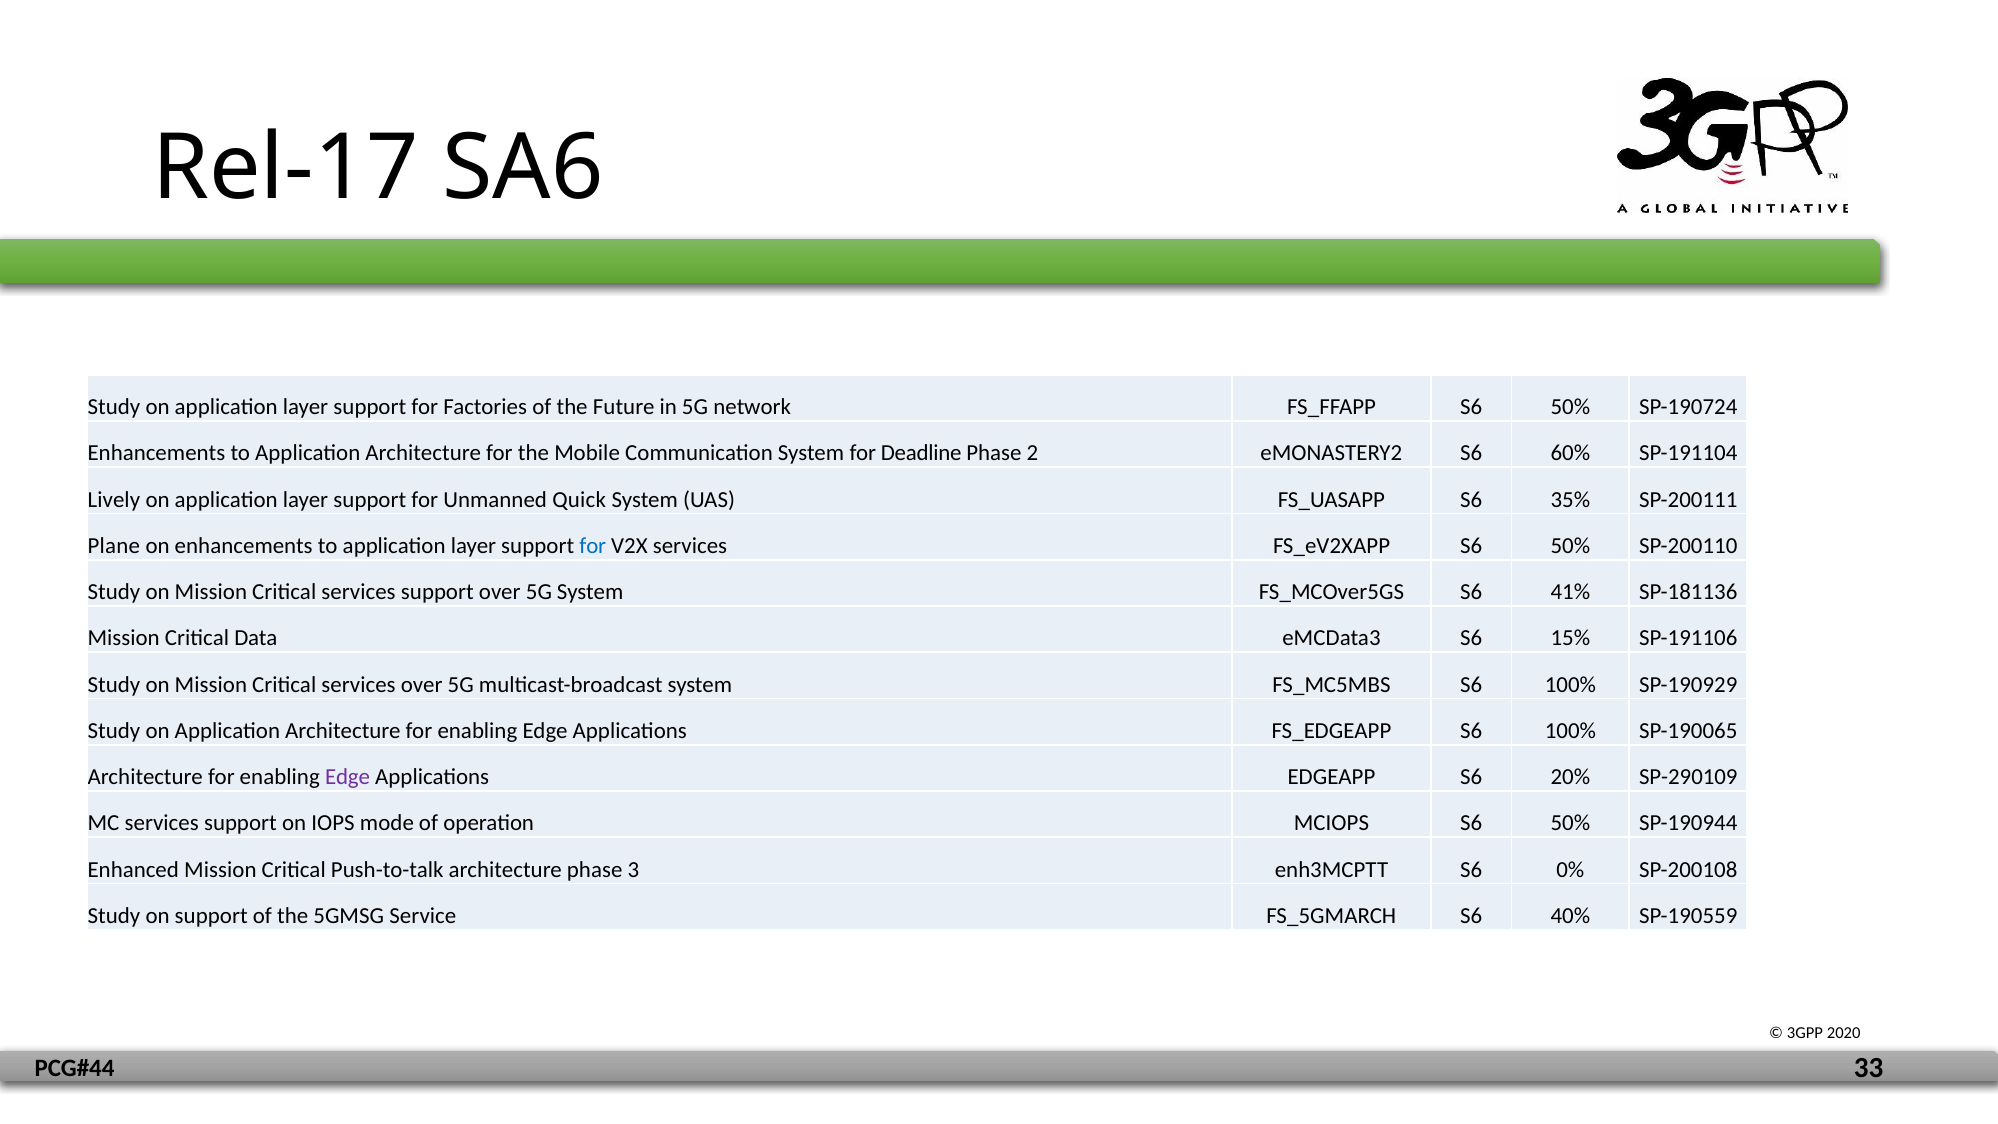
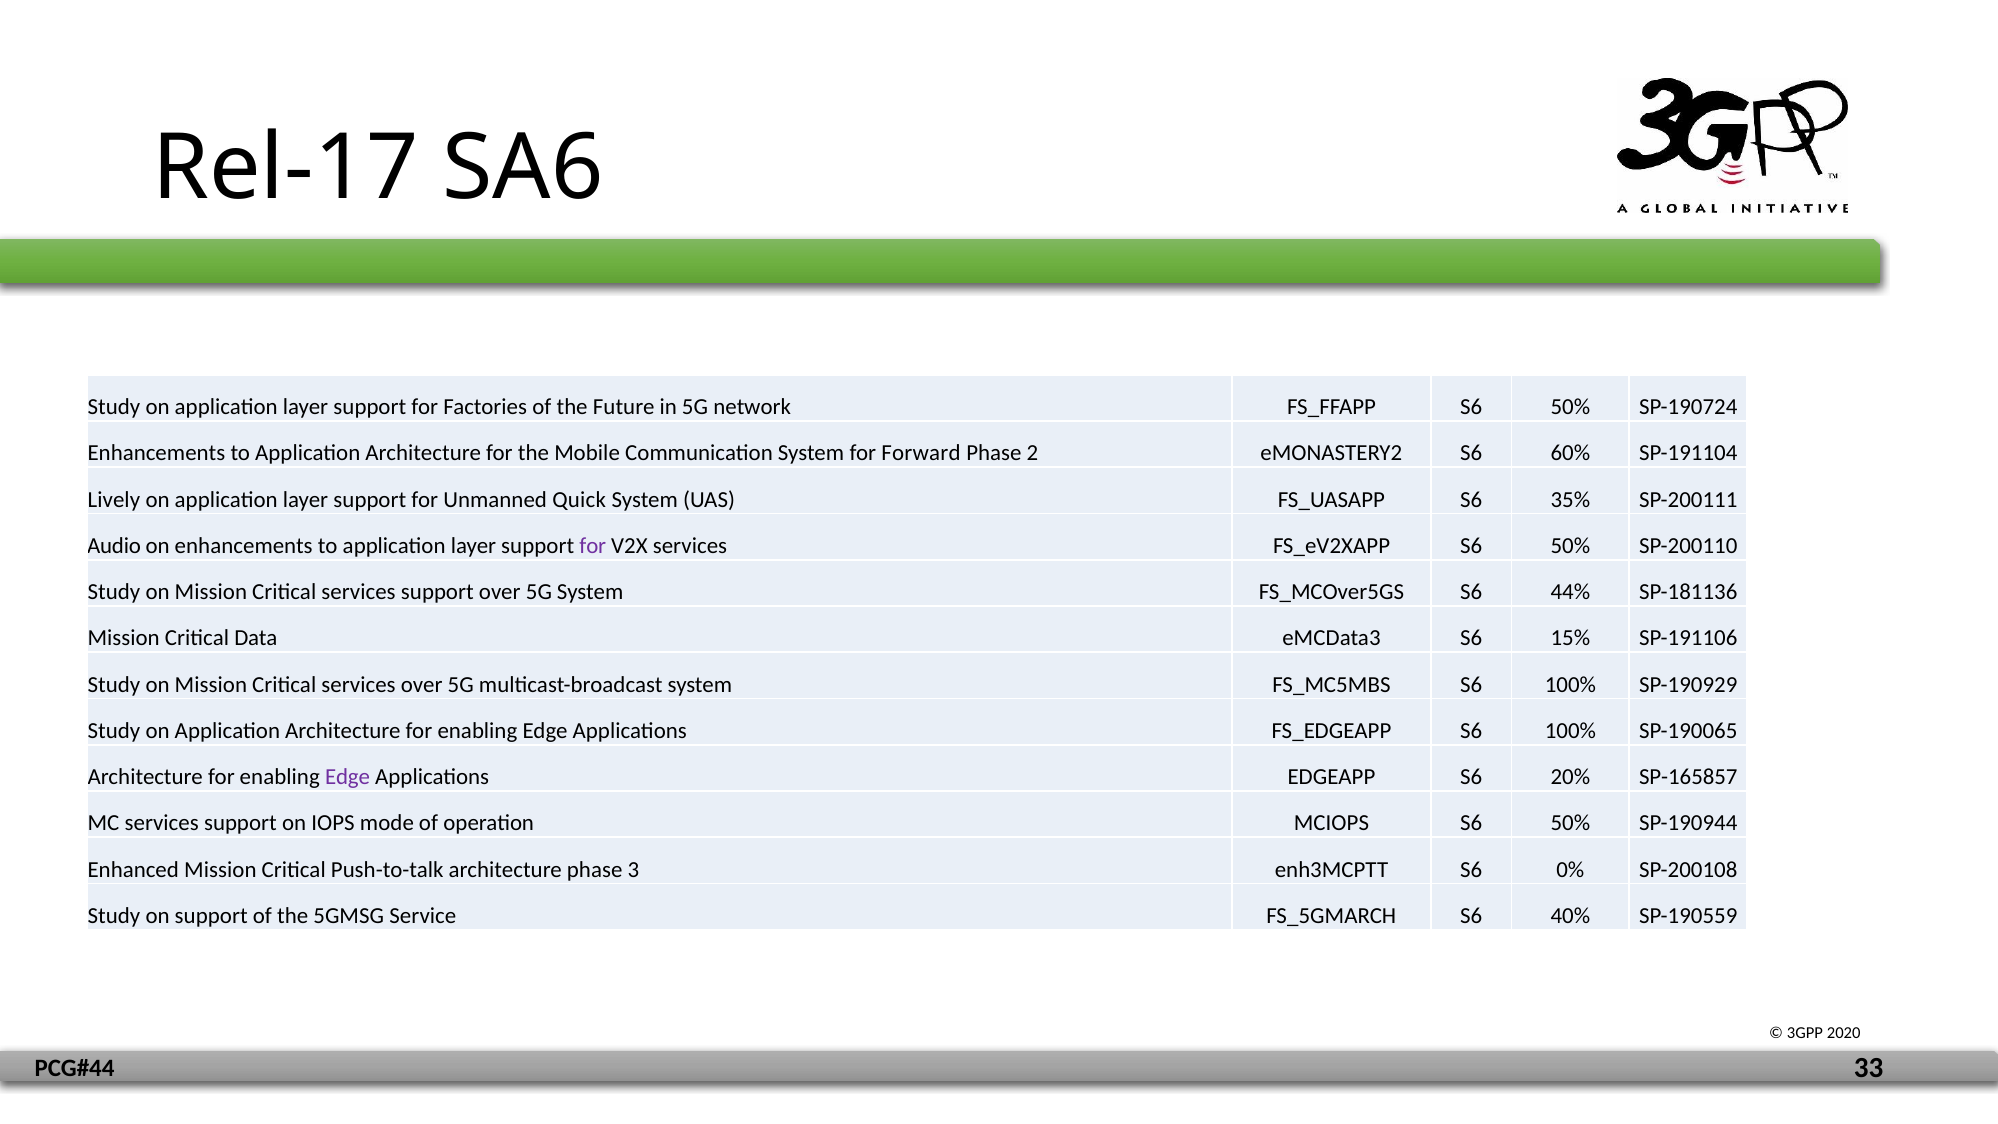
Deadline: Deadline -> Forward
Plane: Plane -> Audio
for at (593, 546) colour: blue -> purple
41%: 41% -> 44%
SP-290109: SP-290109 -> SP-165857
